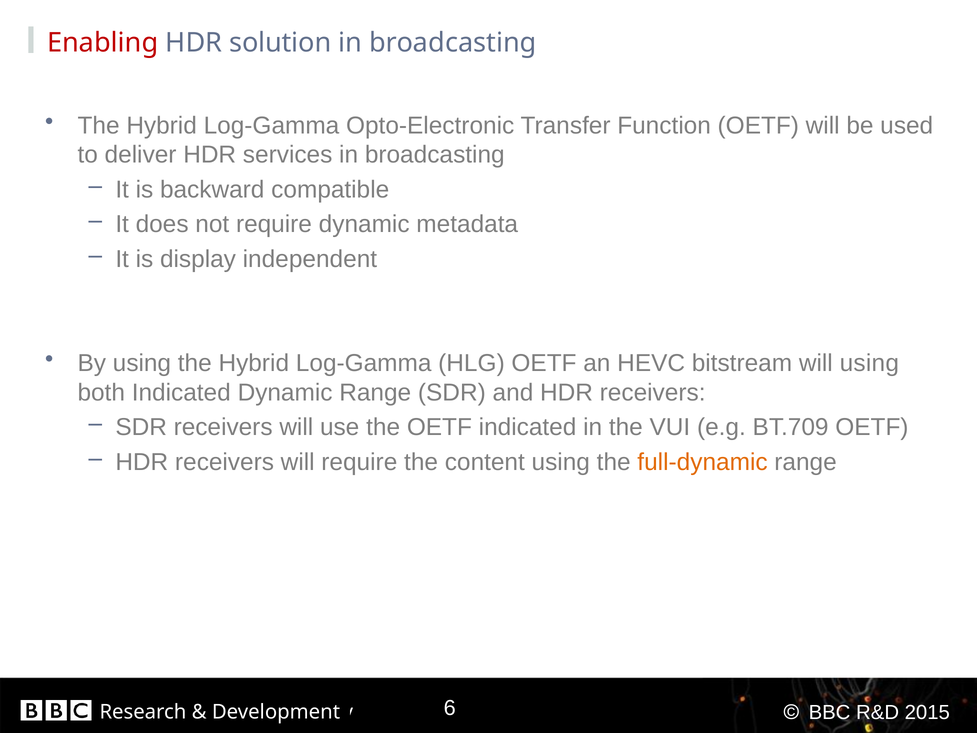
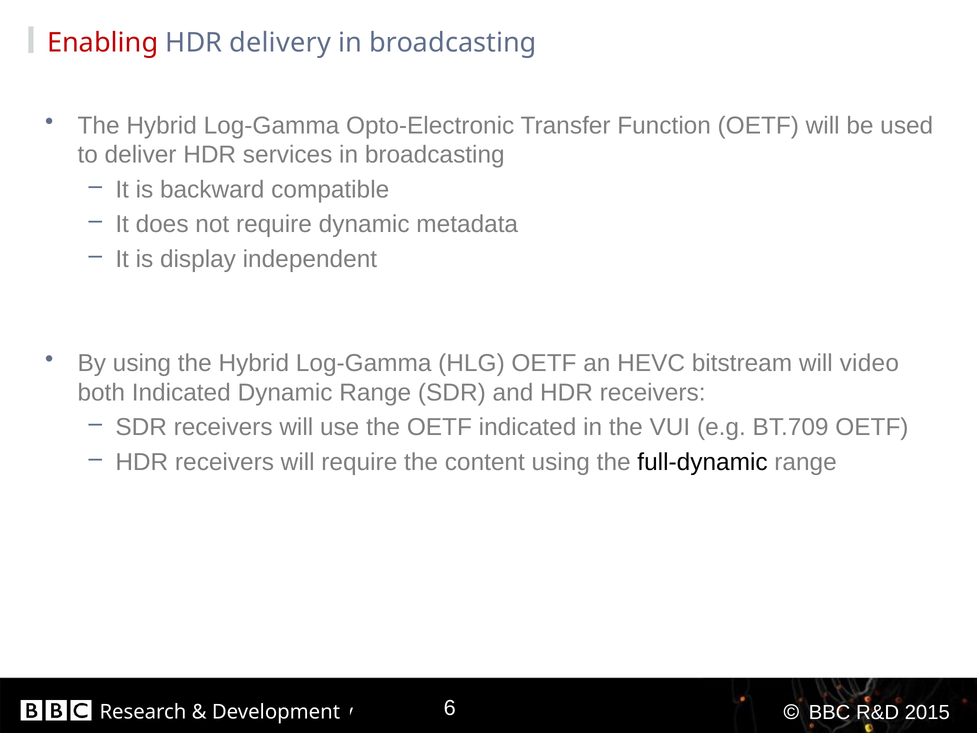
solution: solution -> delivery
will using: using -> video
full-dynamic colour: orange -> black
